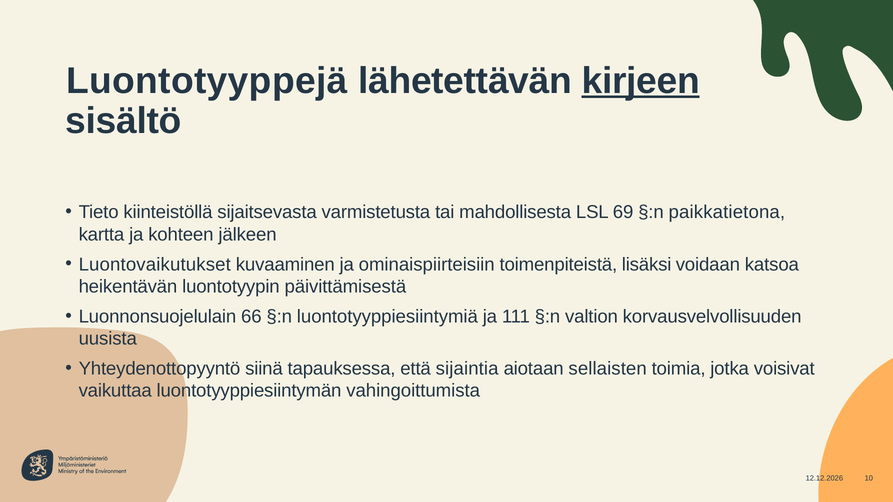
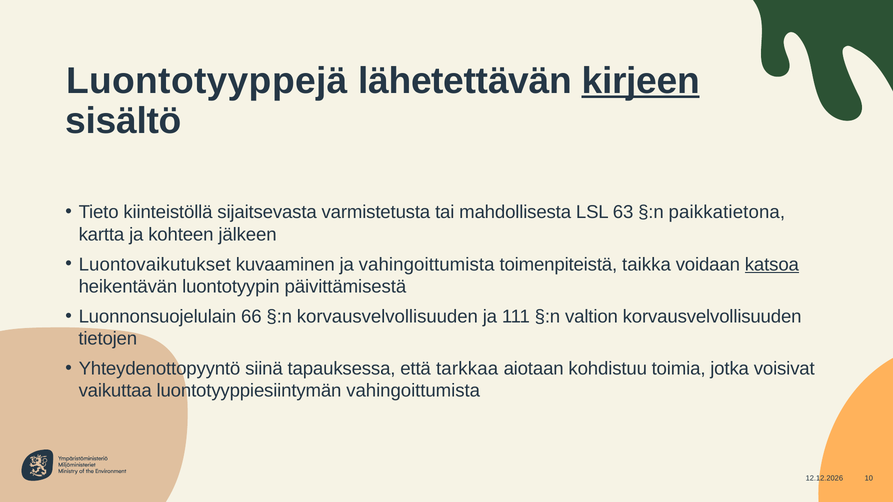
69: 69 -> 63
ja ominaispiirteisiin: ominaispiirteisiin -> vahingoittumista
lisäksi: lisäksi -> taikka
katsoa underline: none -> present
§:n luontotyyppiesiintymiä: luontotyyppiesiintymiä -> korvausvelvollisuuden
uusista: uusista -> tietojen
sijaintia: sijaintia -> tarkkaa
sellaisten: sellaisten -> kohdistuu
